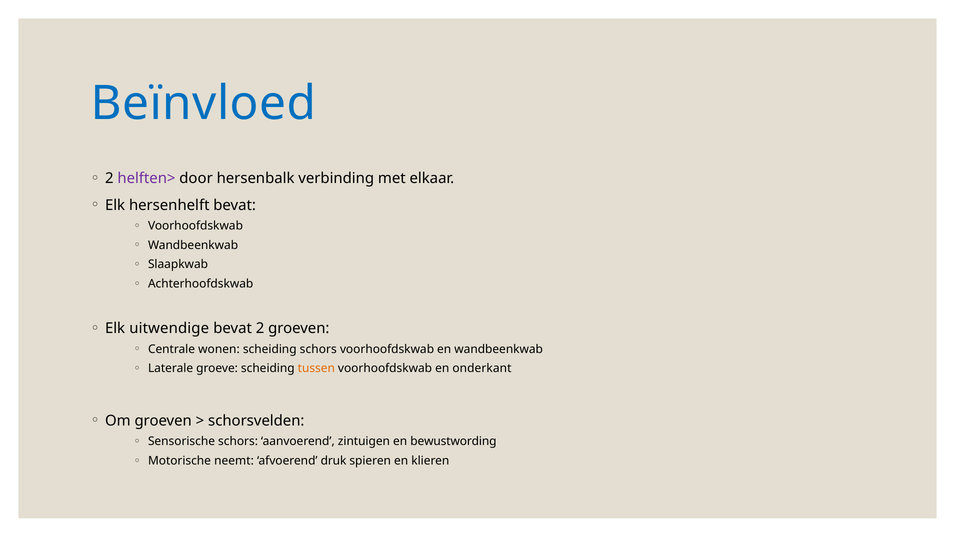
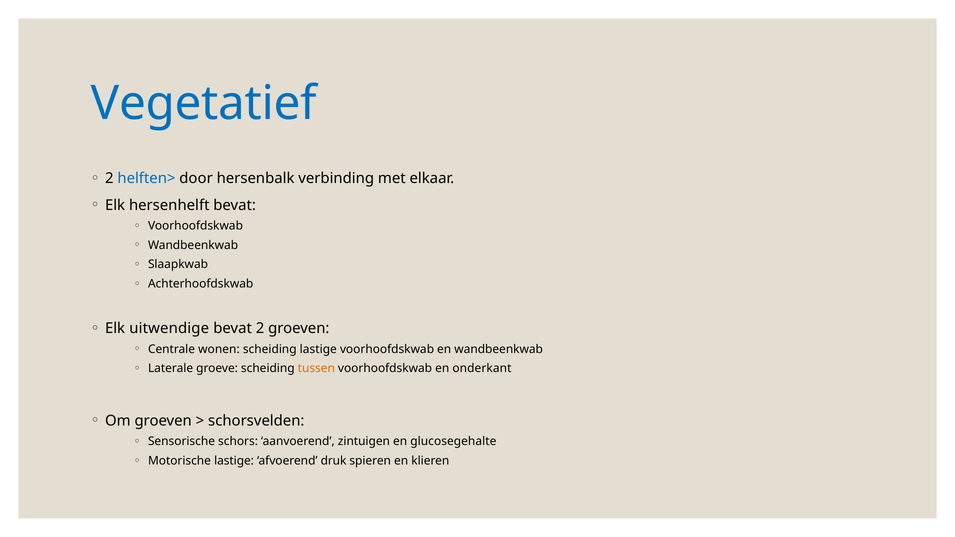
Beïnvloed: Beïnvloed -> Vegetatief
helften> colour: purple -> blue
scheiding schors: schors -> lastige
bewustwording: bewustwording -> glucosegehalte
Motorische neemt: neemt -> lastige
